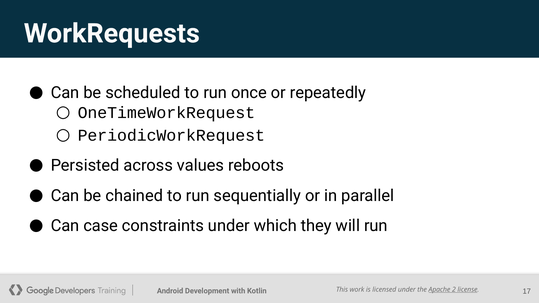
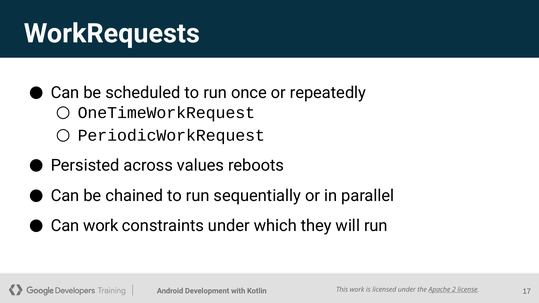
Can case: case -> work
